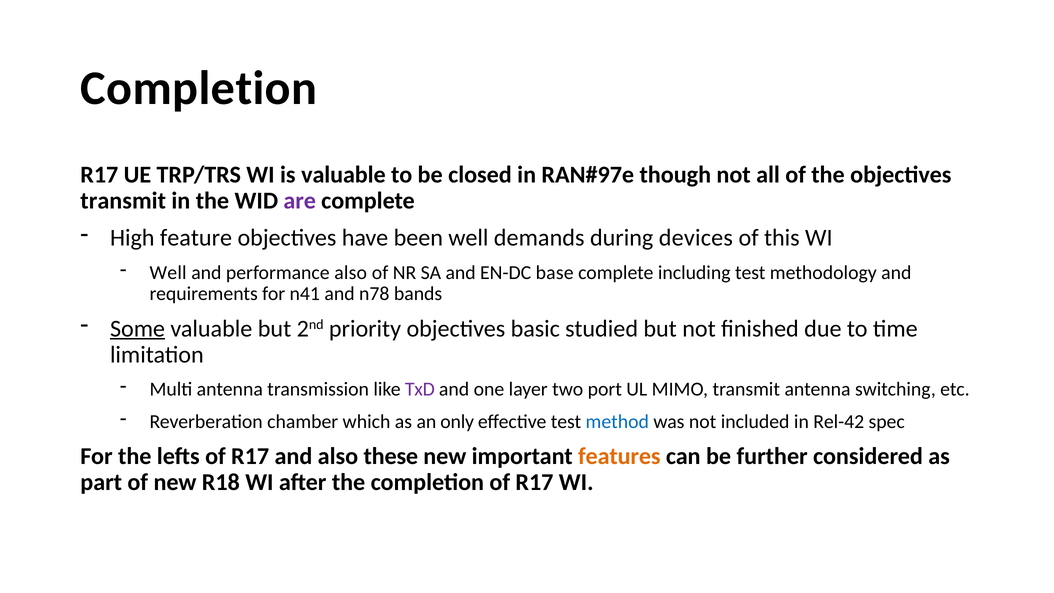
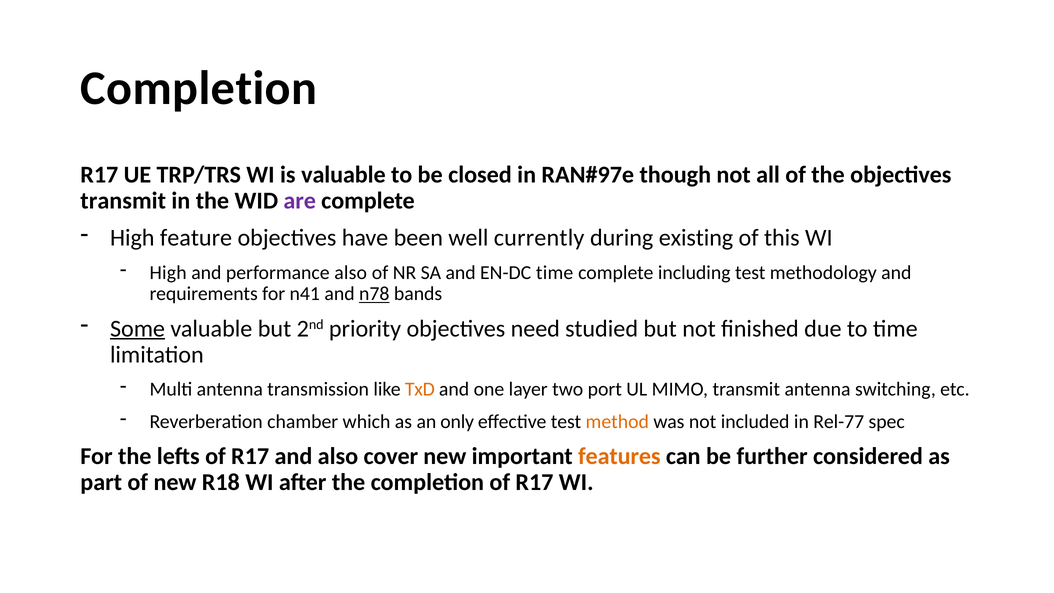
demands: demands -> currently
devices: devices -> existing
Well at (168, 272): Well -> High
EN-DC base: base -> time
n78 underline: none -> present
basic: basic -> need
TxD colour: purple -> orange
method colour: blue -> orange
Rel-42: Rel-42 -> Rel-77
these: these -> cover
